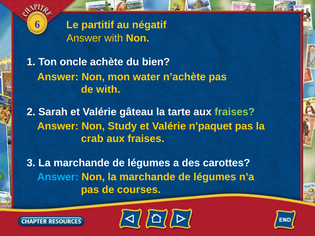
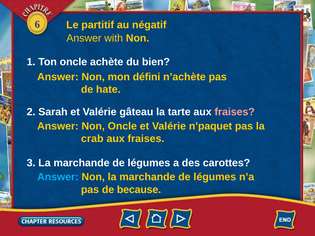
water: water -> défini
de with: with -> hate
fraises at (235, 112) colour: light green -> pink
Non Study: Study -> Oncle
courses: courses -> because
